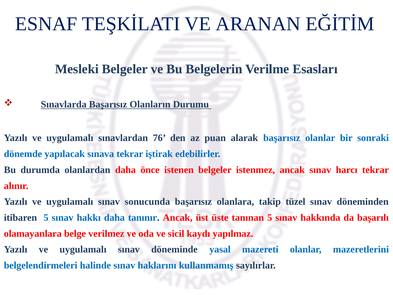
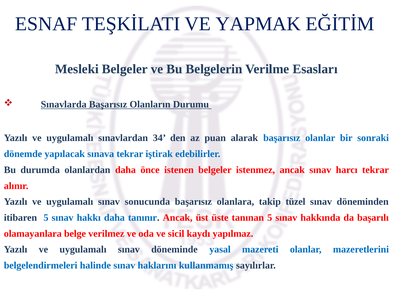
ARANAN: ARANAN -> YAPMAK
76: 76 -> 34
